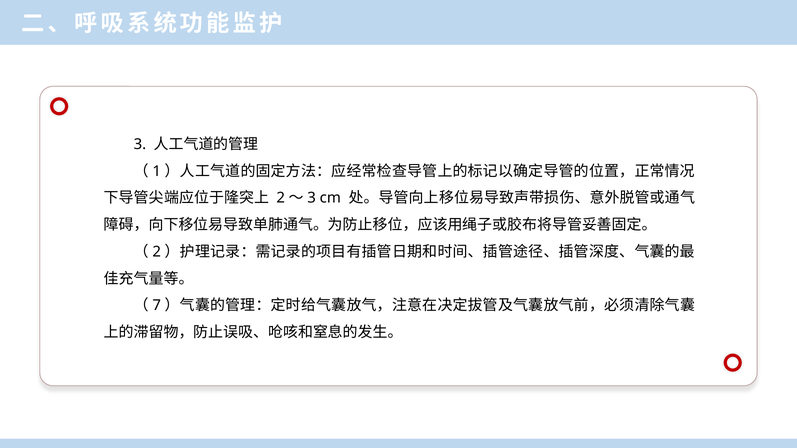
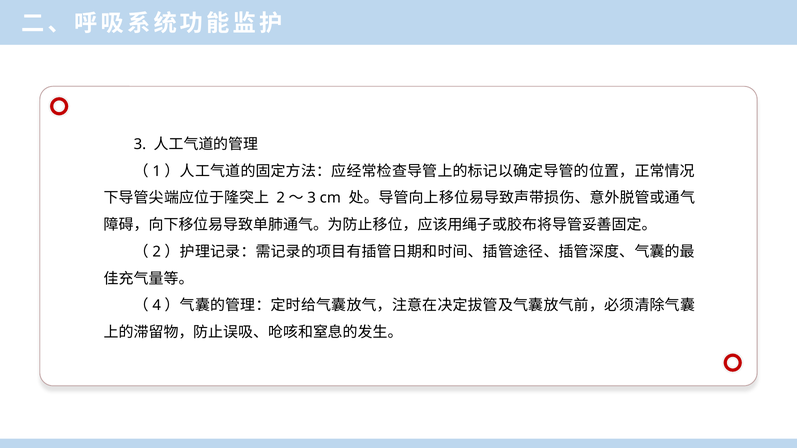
7: 7 -> 4
